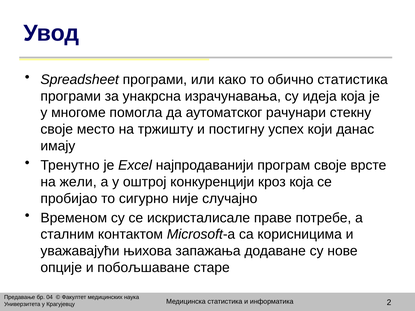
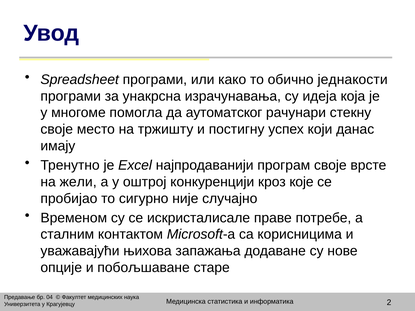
обично статистика: статистика -> једнакости
кроз која: која -> које
